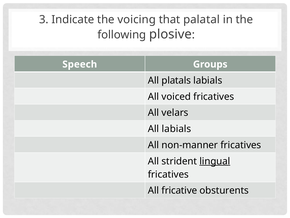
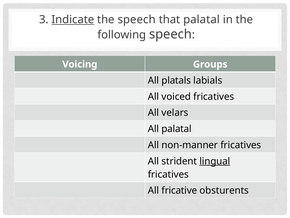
Indicate underline: none -> present
the voicing: voicing -> speech
following plosive: plosive -> speech
Speech: Speech -> Voicing
All labials: labials -> palatal
